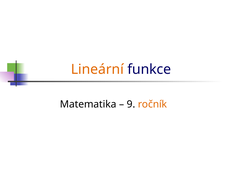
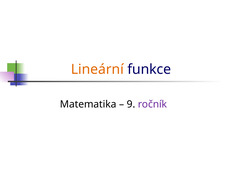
ročník colour: orange -> purple
